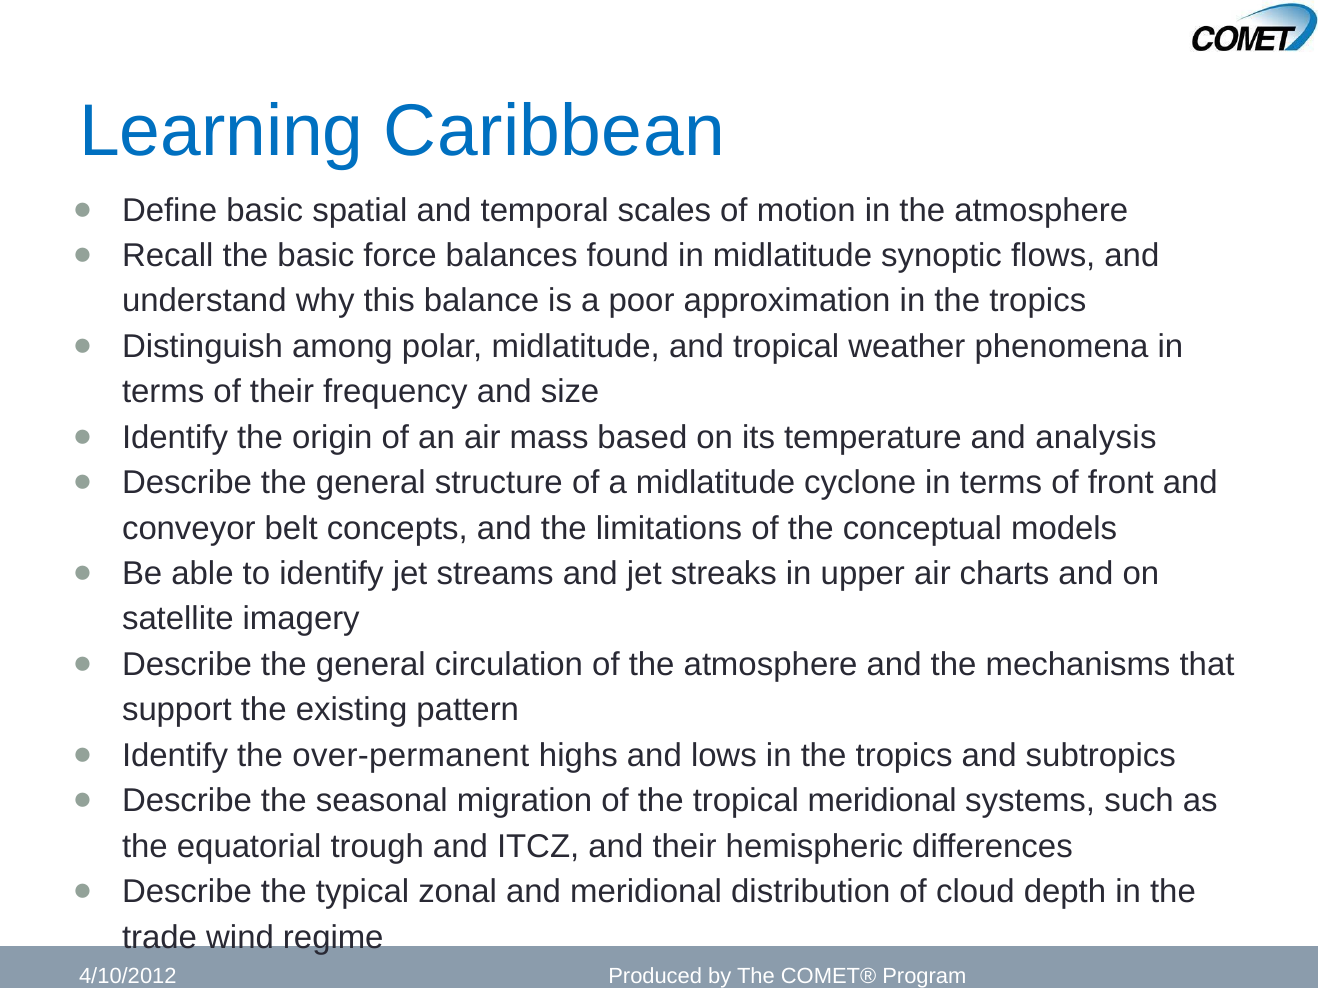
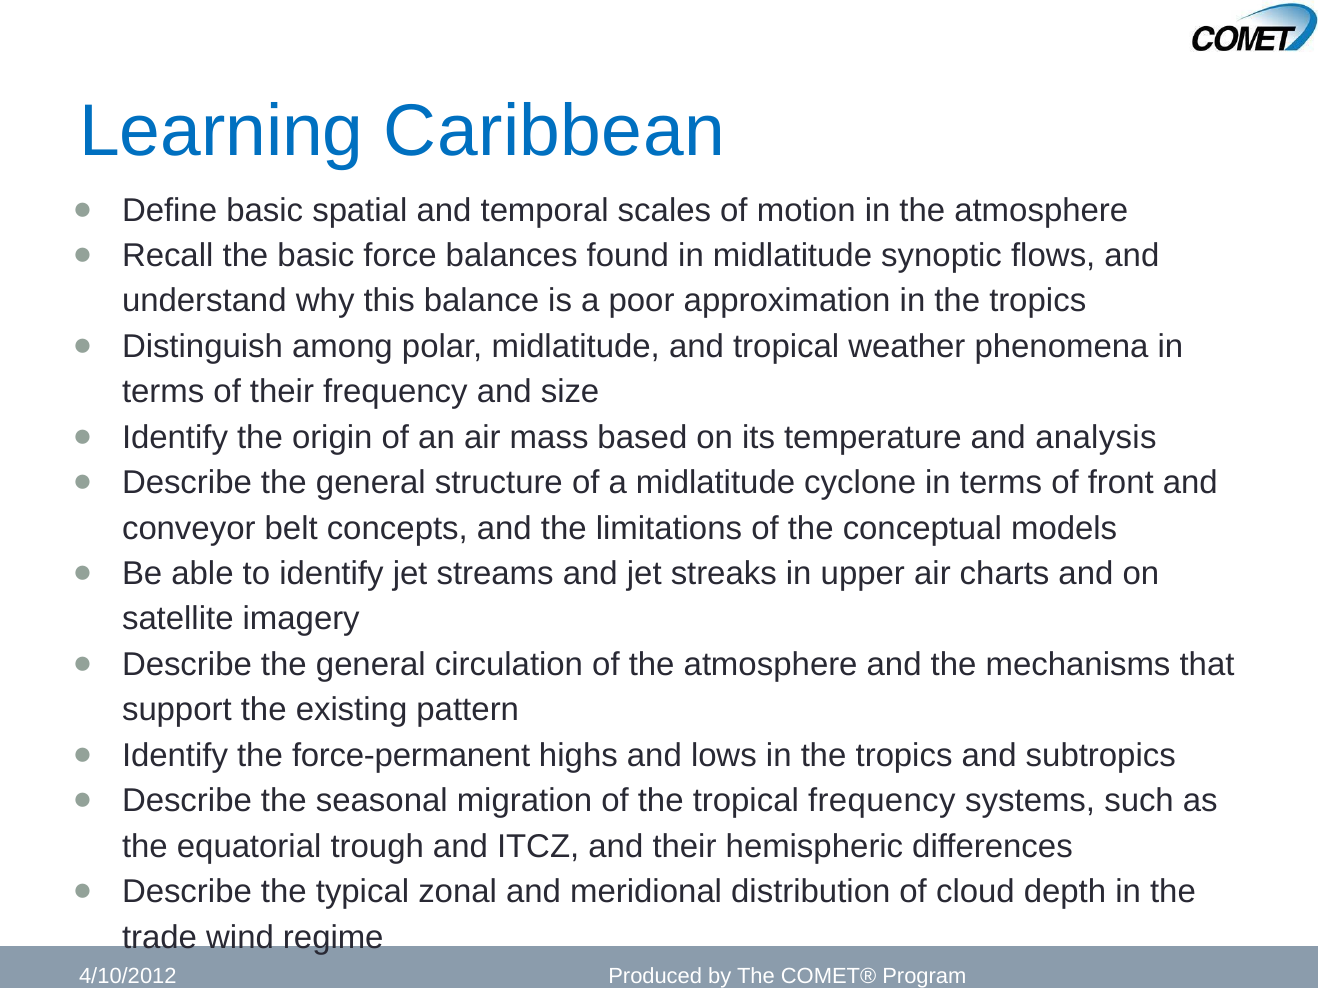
over-permanent: over-permanent -> force-permanent
tropical meridional: meridional -> frequency
